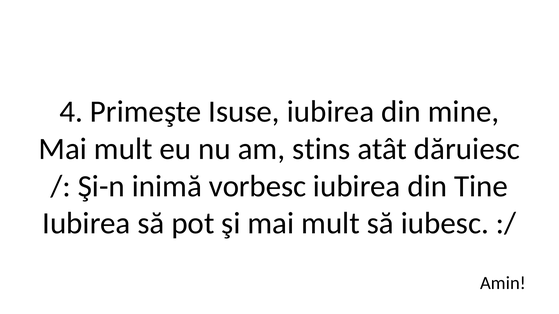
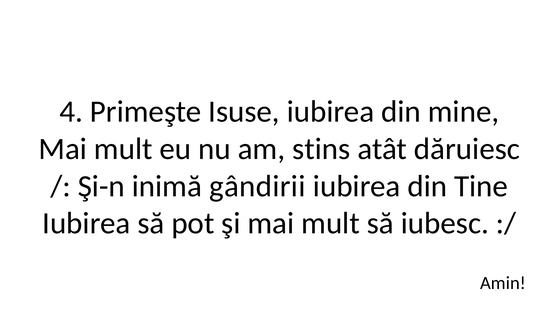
vorbesc: vorbesc -> gândirii
